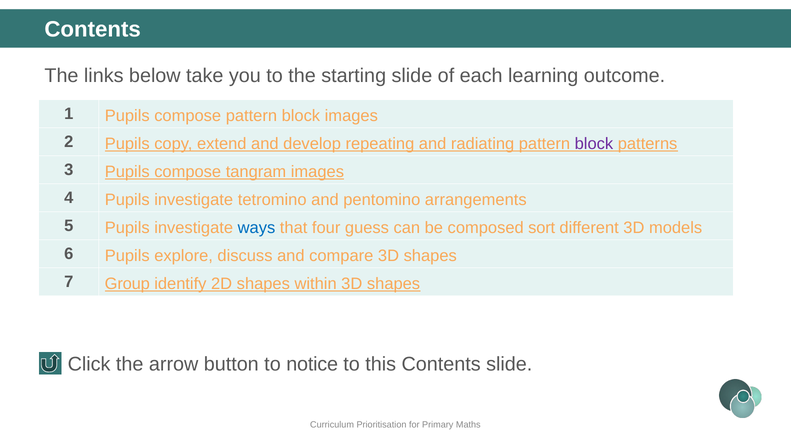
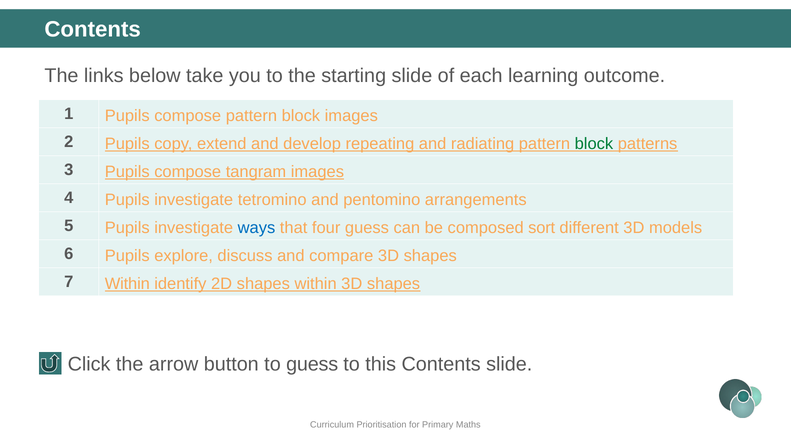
block at (594, 144) colour: purple -> green
7 Group: Group -> Within
to notice: notice -> guess
